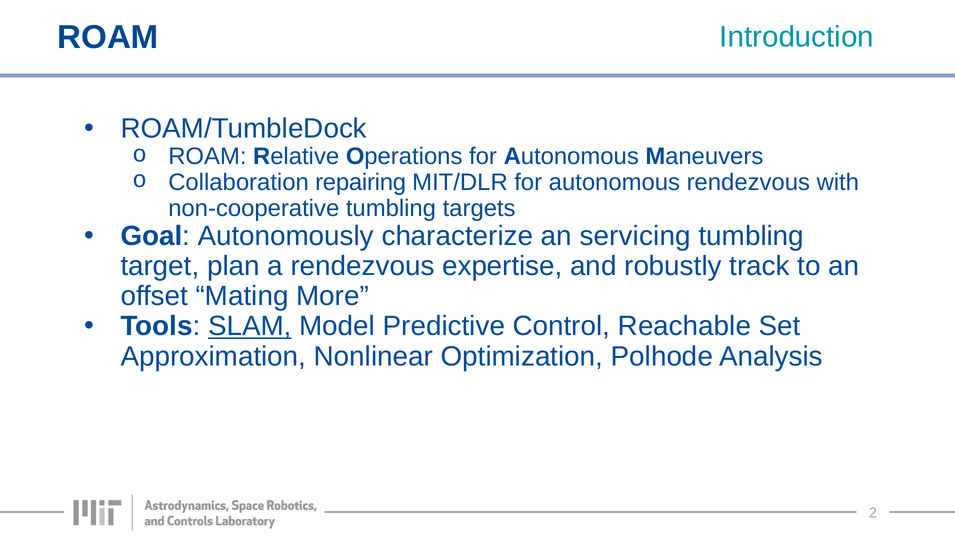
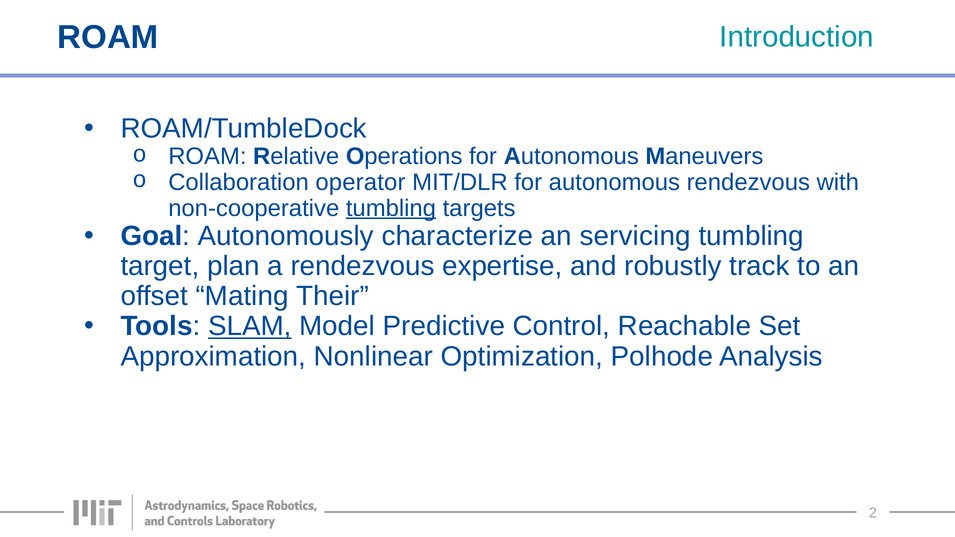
repairing: repairing -> operator
tumbling at (391, 208) underline: none -> present
More: More -> Their
